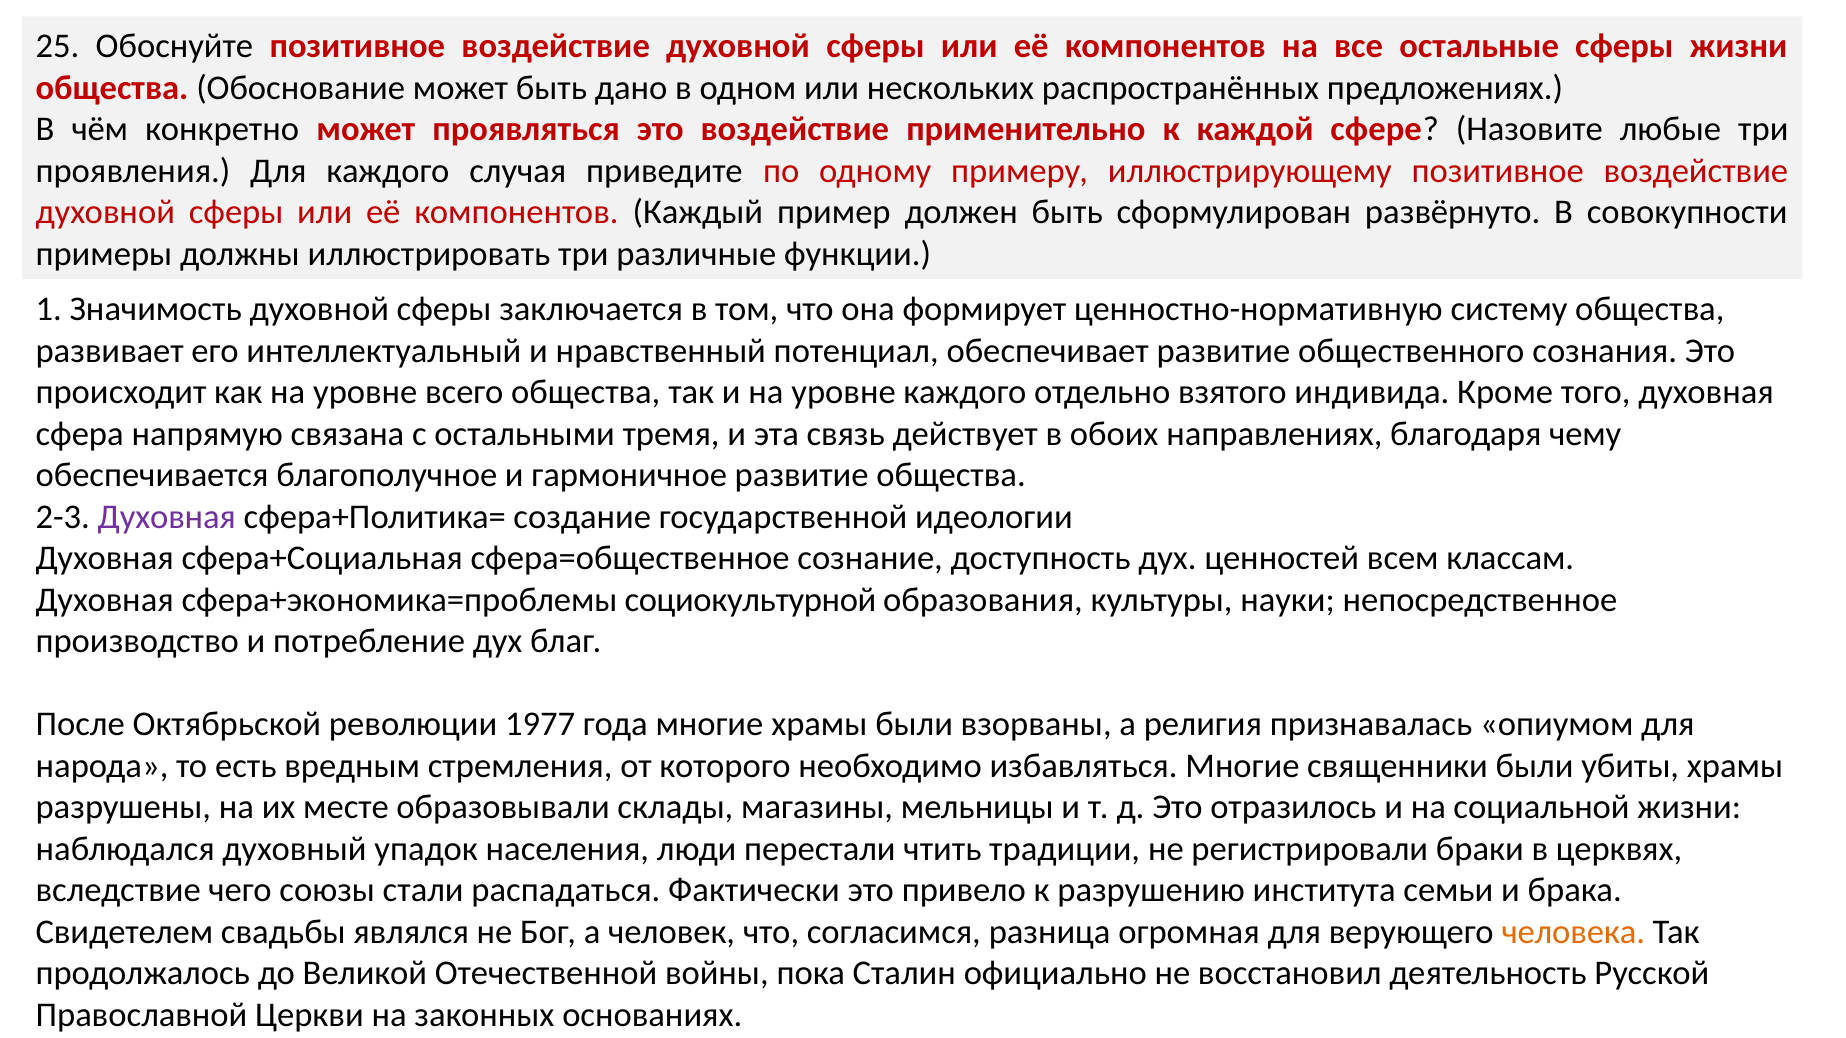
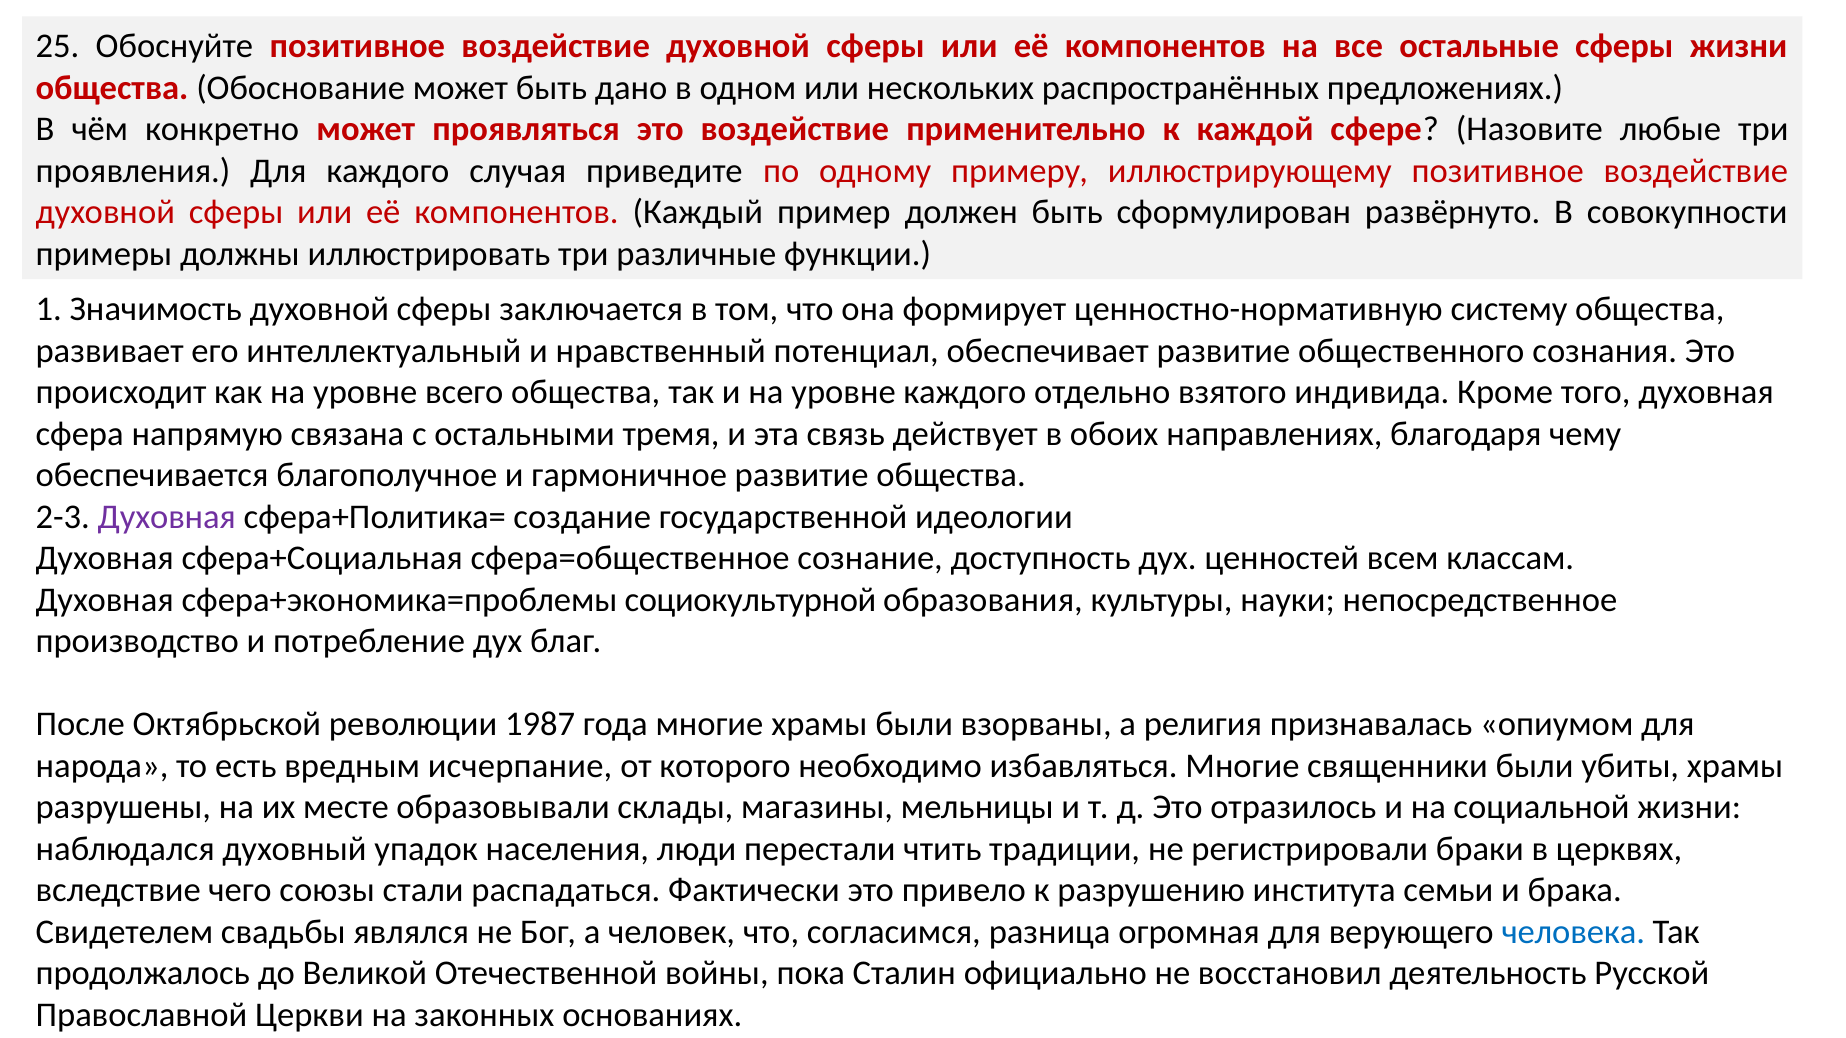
1977: 1977 -> 1987
стремления: стремления -> исчерпание
человека colour: orange -> blue
